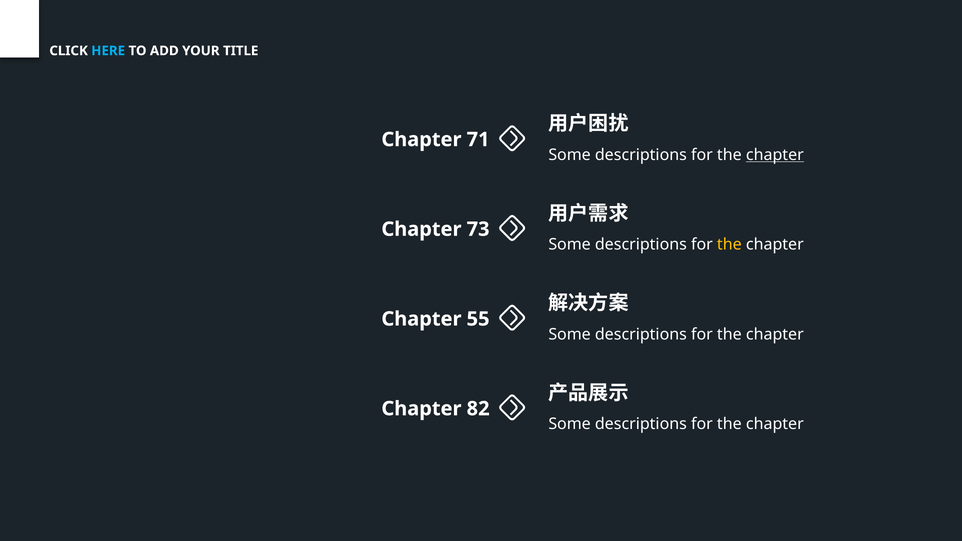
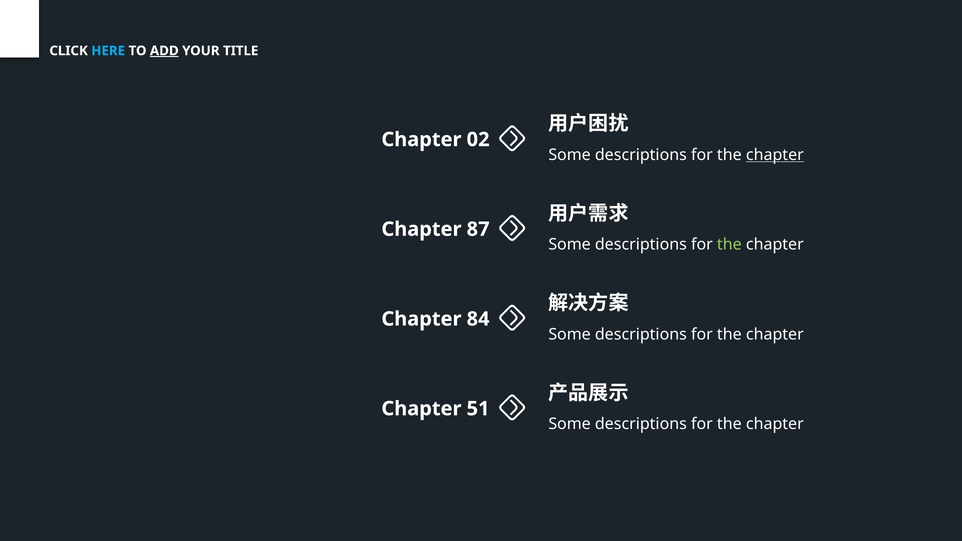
ADD underline: none -> present
71: 71 -> 02
73: 73 -> 87
the at (729, 245) colour: yellow -> light green
55: 55 -> 84
82: 82 -> 51
